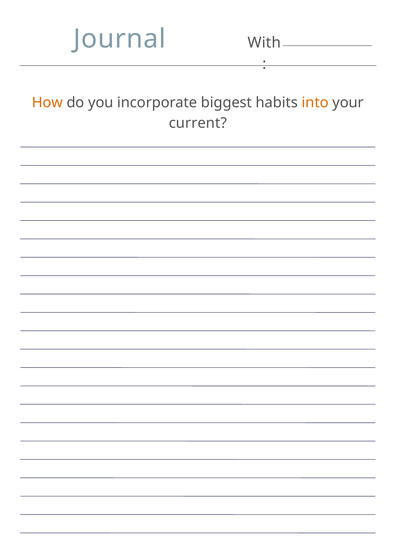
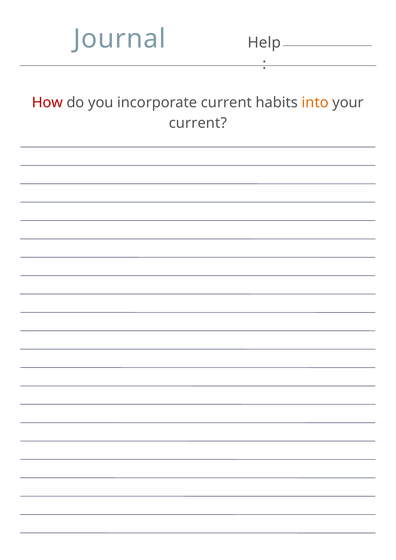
With: With -> Help
How colour: orange -> red
incorporate biggest: biggest -> current
